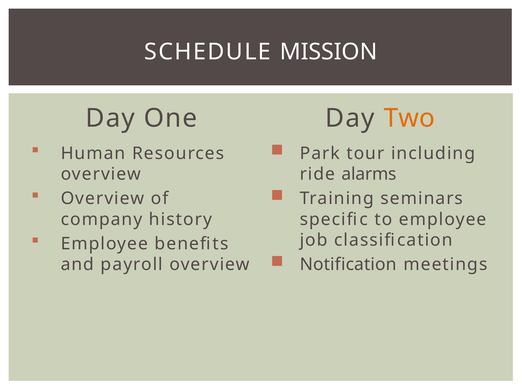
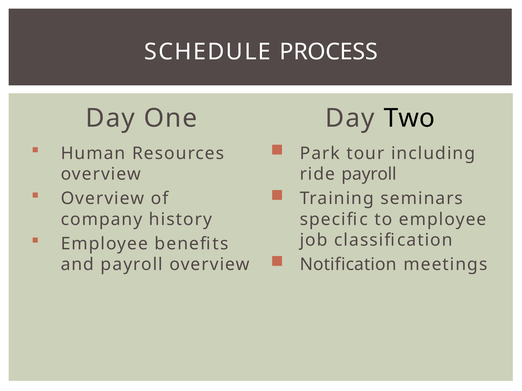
MISSION: MISSION -> PROCESS
Two colour: orange -> black
ride alarms: alarms -> payroll
